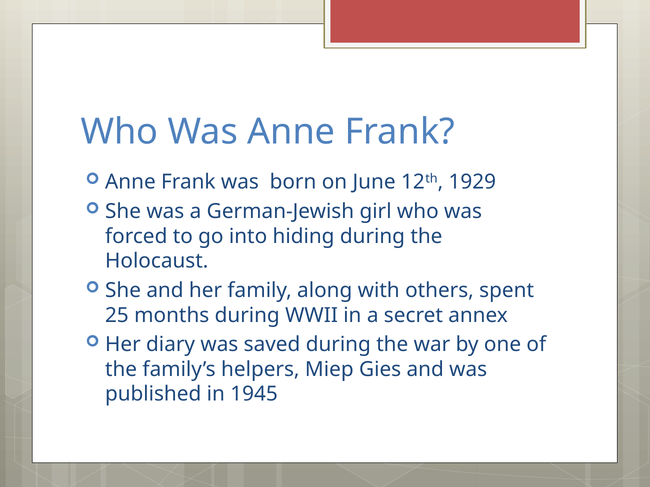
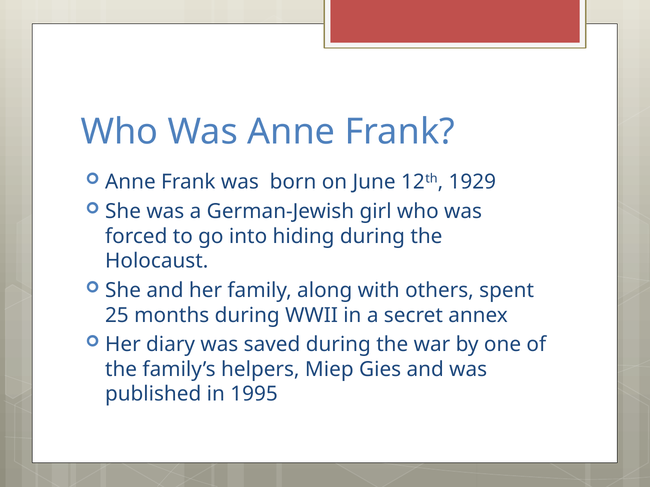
1945: 1945 -> 1995
